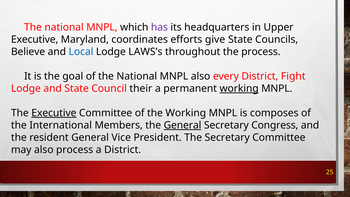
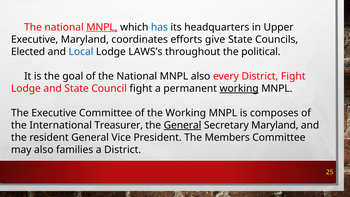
MNPL at (102, 27) underline: none -> present
has colour: purple -> blue
Believe: Believe -> Elected
the process: process -> political
Council their: their -> fight
Executive at (54, 113) underline: present -> none
Members: Members -> Treasurer
Secretary Congress: Congress -> Maryland
The Secretary: Secretary -> Members
also process: process -> families
